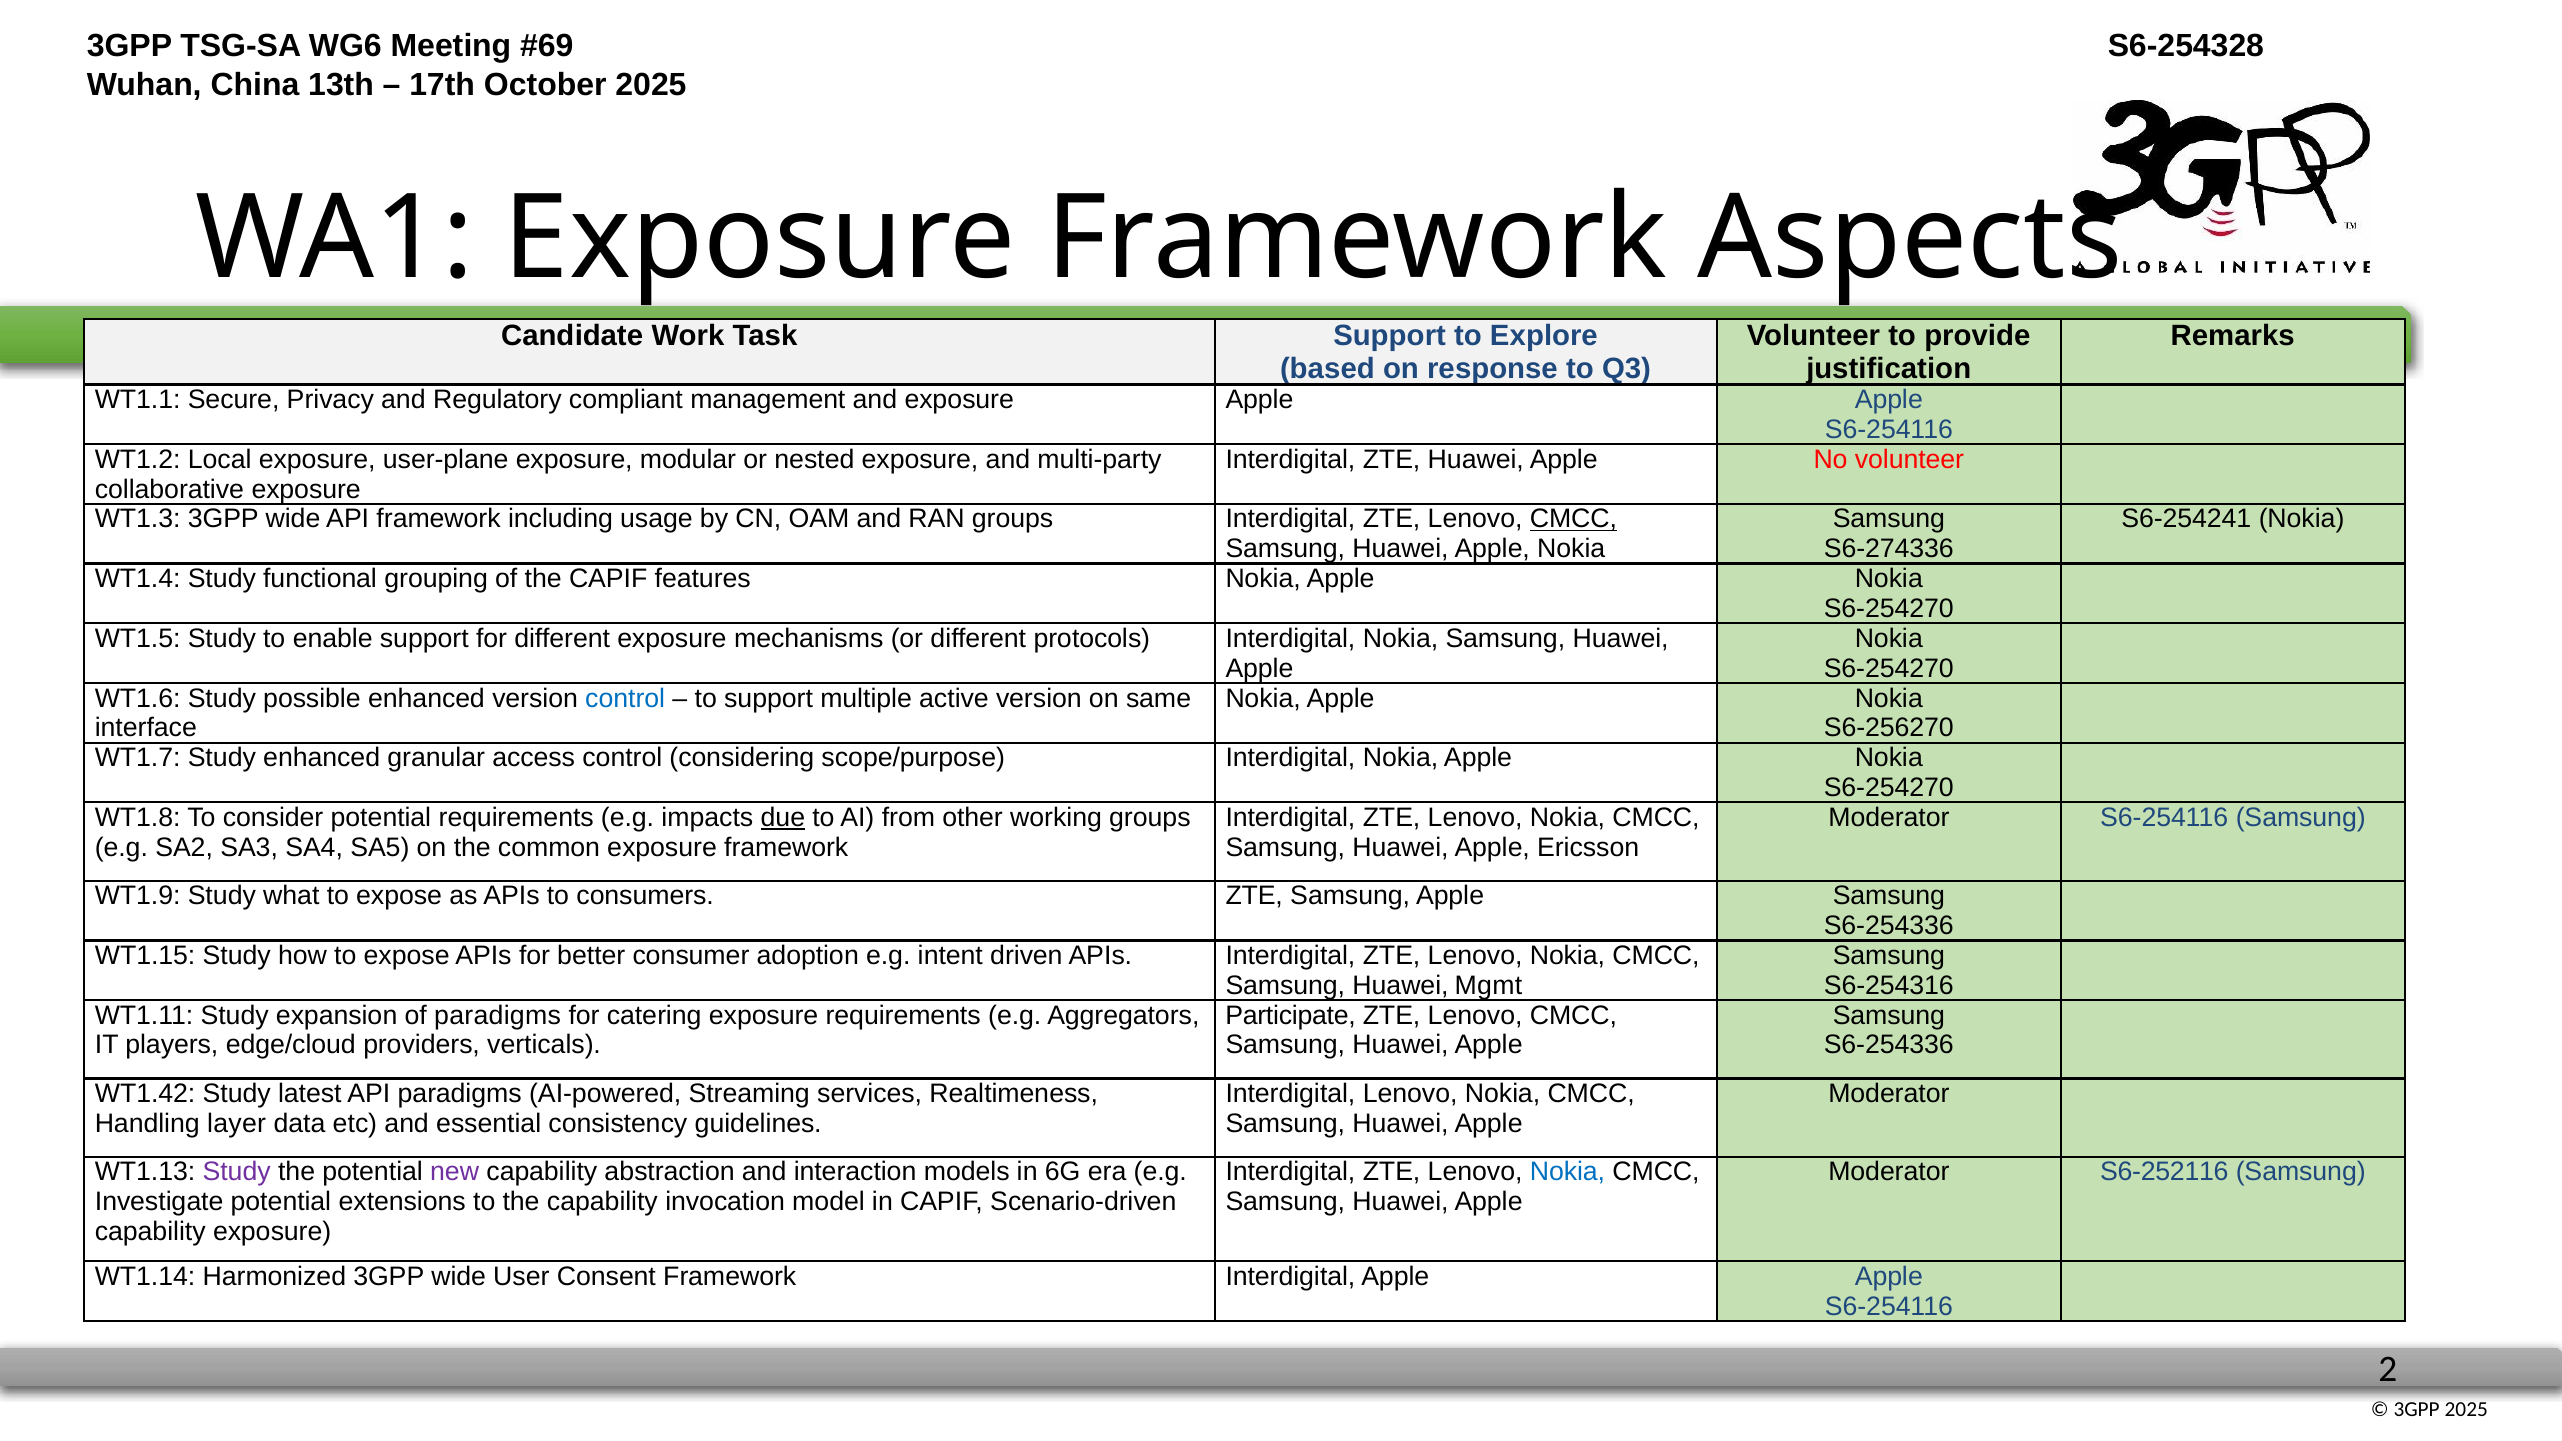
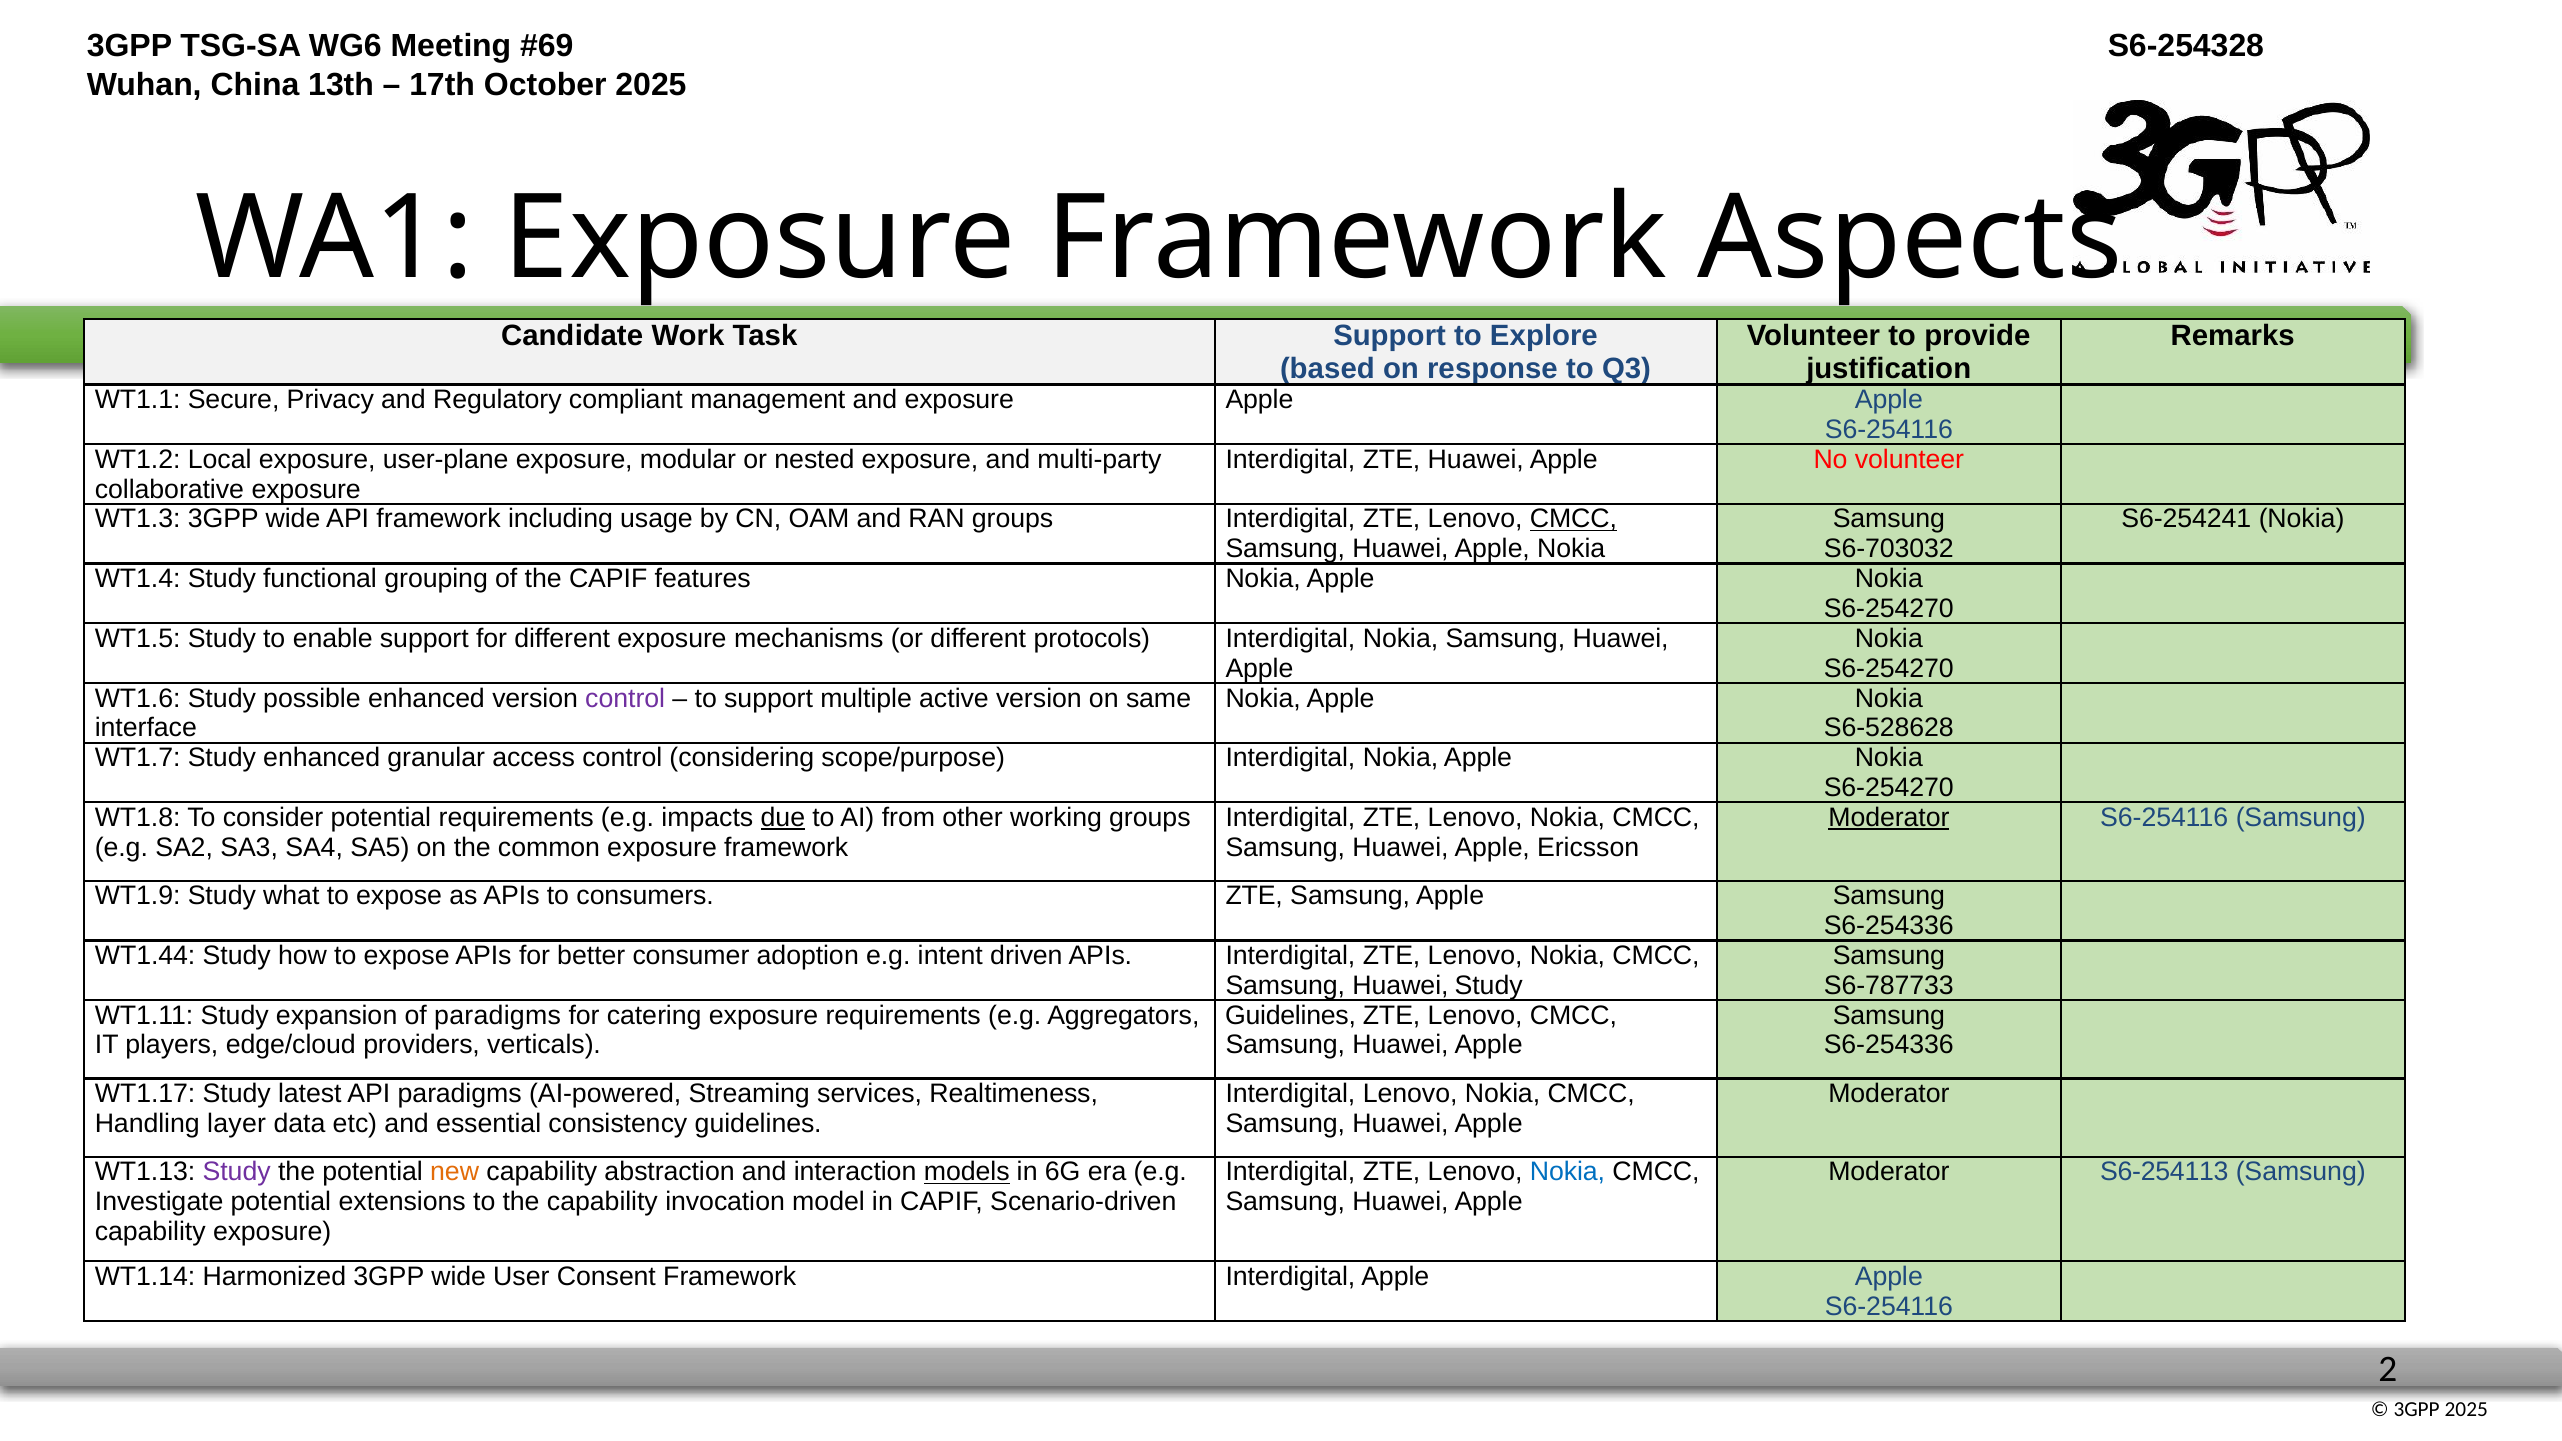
S6-274336: S6-274336 -> S6-703032
control at (625, 698) colour: blue -> purple
S6-256270: S6-256270 -> S6-528628
Moderator at (1889, 818) underline: none -> present
WT1.15: WT1.15 -> WT1.44
Huawei Mgmt: Mgmt -> Study
S6-254316: S6-254316 -> S6-787733
Participate at (1291, 1015): Participate -> Guidelines
WT1.42: WT1.42 -> WT1.17
new colour: purple -> orange
models underline: none -> present
S6-252116: S6-252116 -> S6-254113
